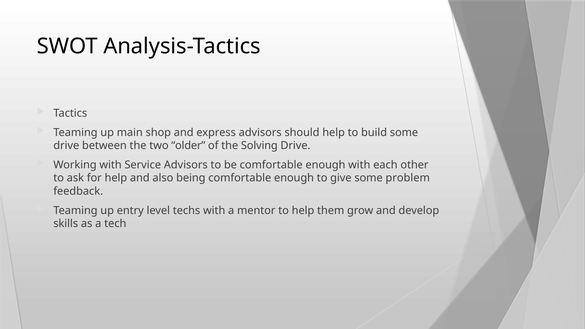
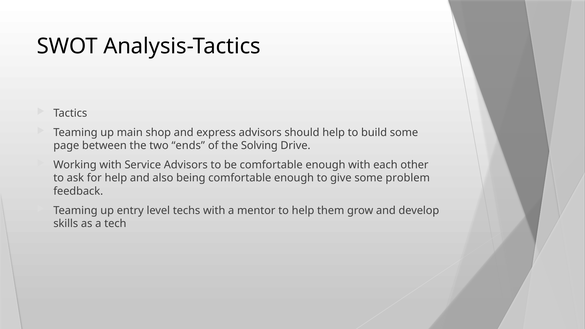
drive at (66, 146): drive -> page
older: older -> ends
